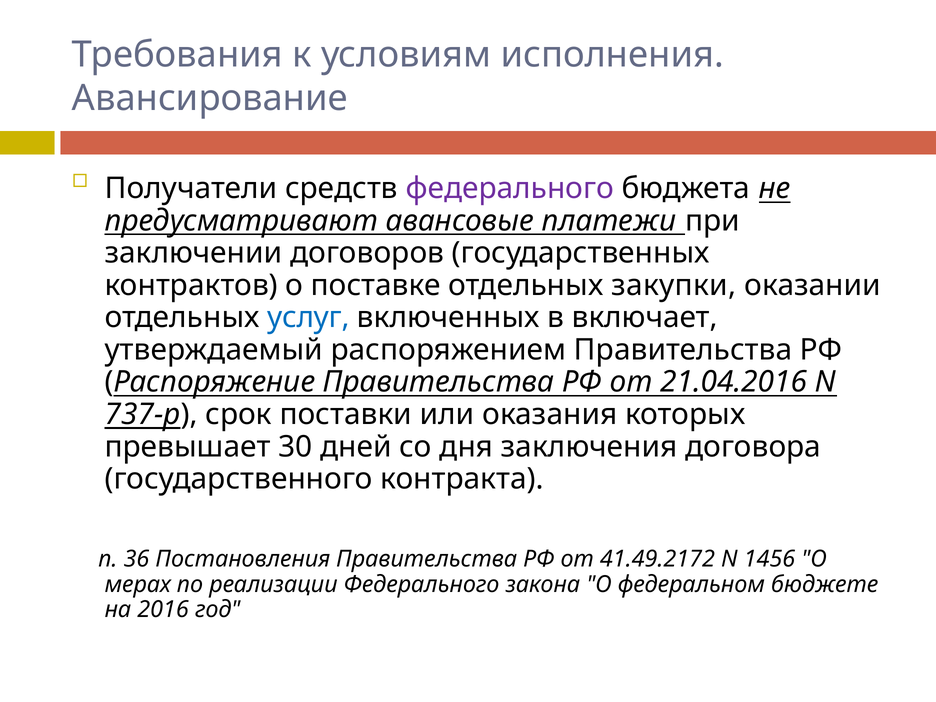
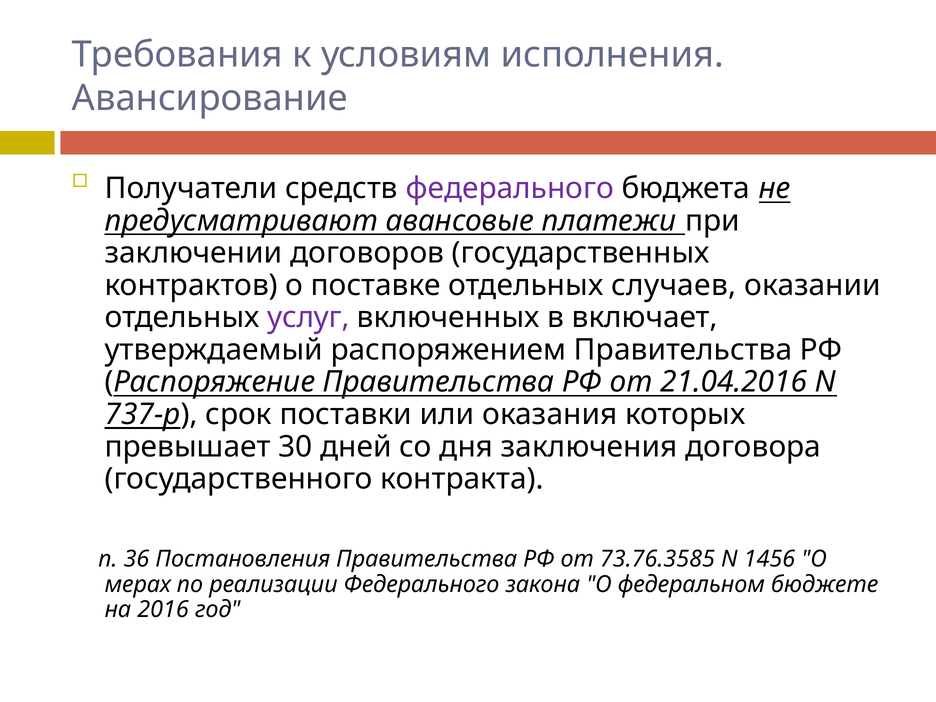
закупки: закупки -> случаев
услуг colour: blue -> purple
41.49.2172: 41.49.2172 -> 73.76.3585
